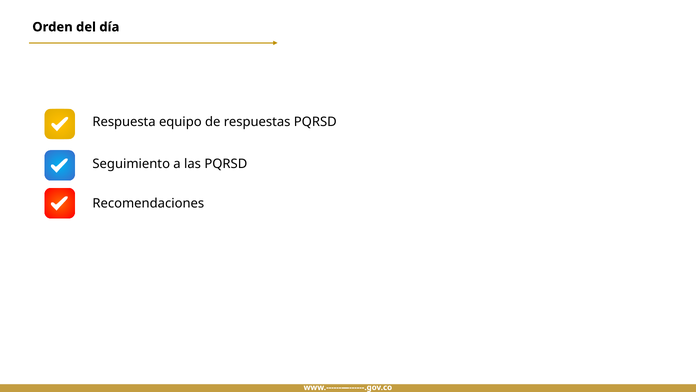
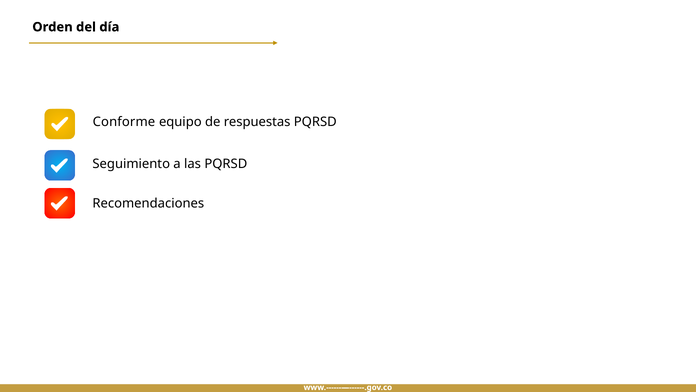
Respuesta: Respuesta -> Conforme
